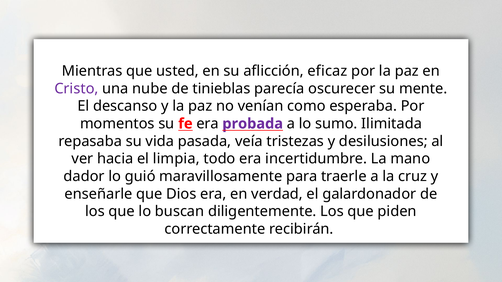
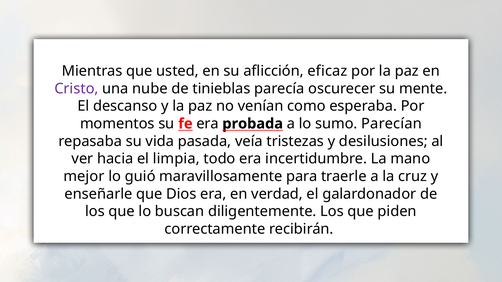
probada colour: purple -> black
Ilimitada: Ilimitada -> Parecían
dador: dador -> mejor
